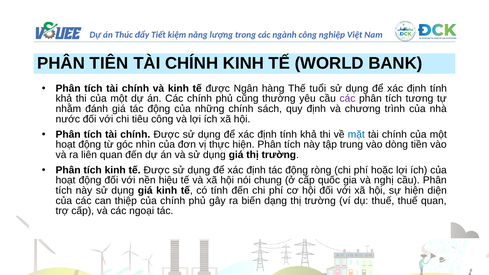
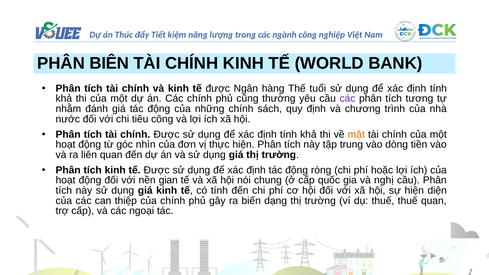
TIÊN: TIÊN -> BIÊN
mặt colour: blue -> orange
hiệu: hiệu -> gian
